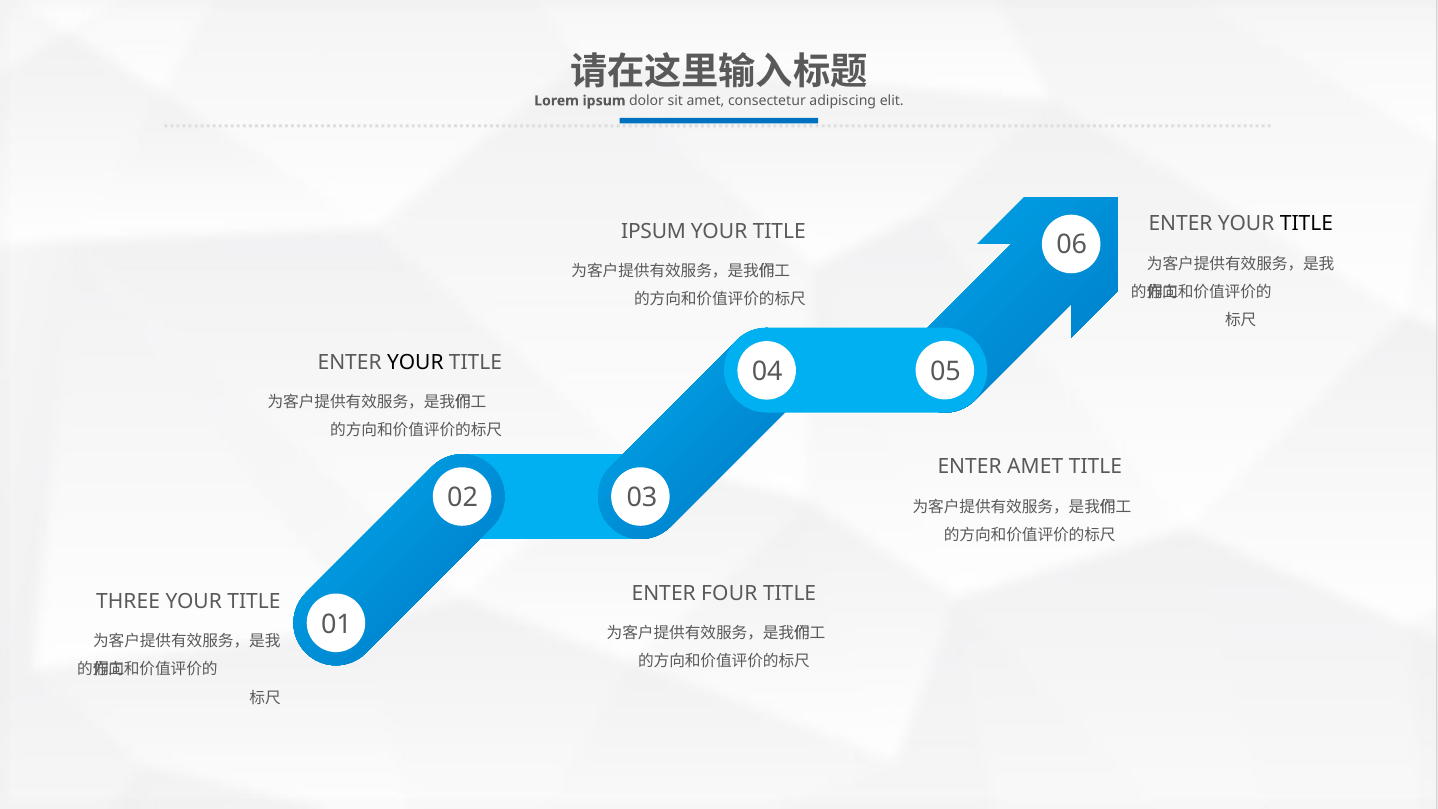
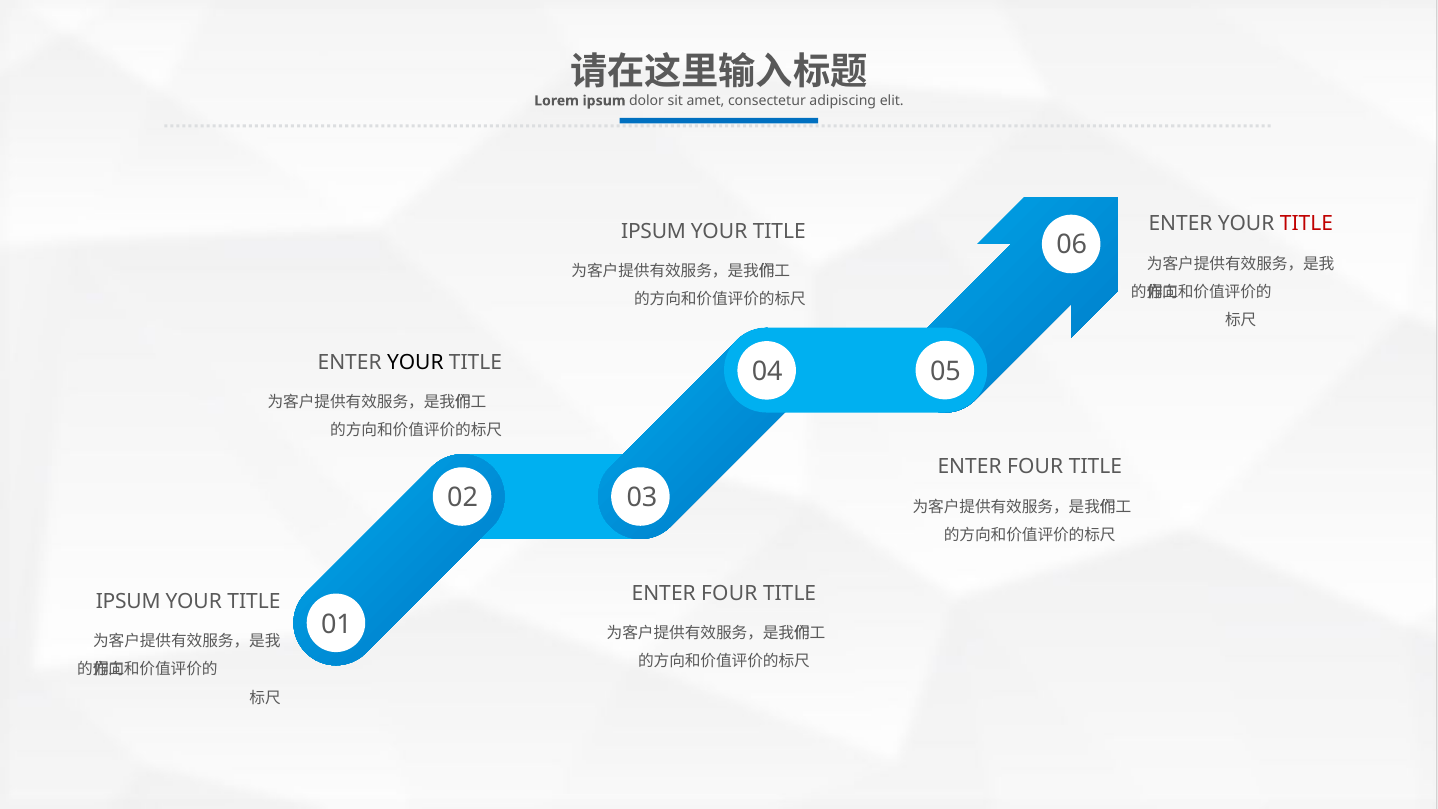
TITLE at (1306, 224) colour: black -> red
AMET at (1035, 467): AMET -> FOUR
THREE at (128, 601): THREE -> IPSUM
